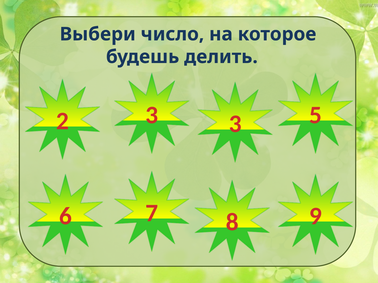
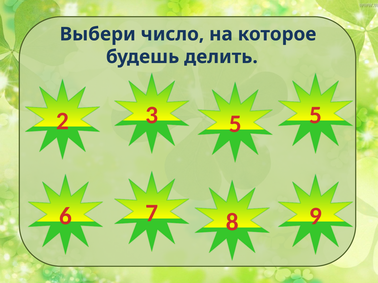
3 3: 3 -> 5
